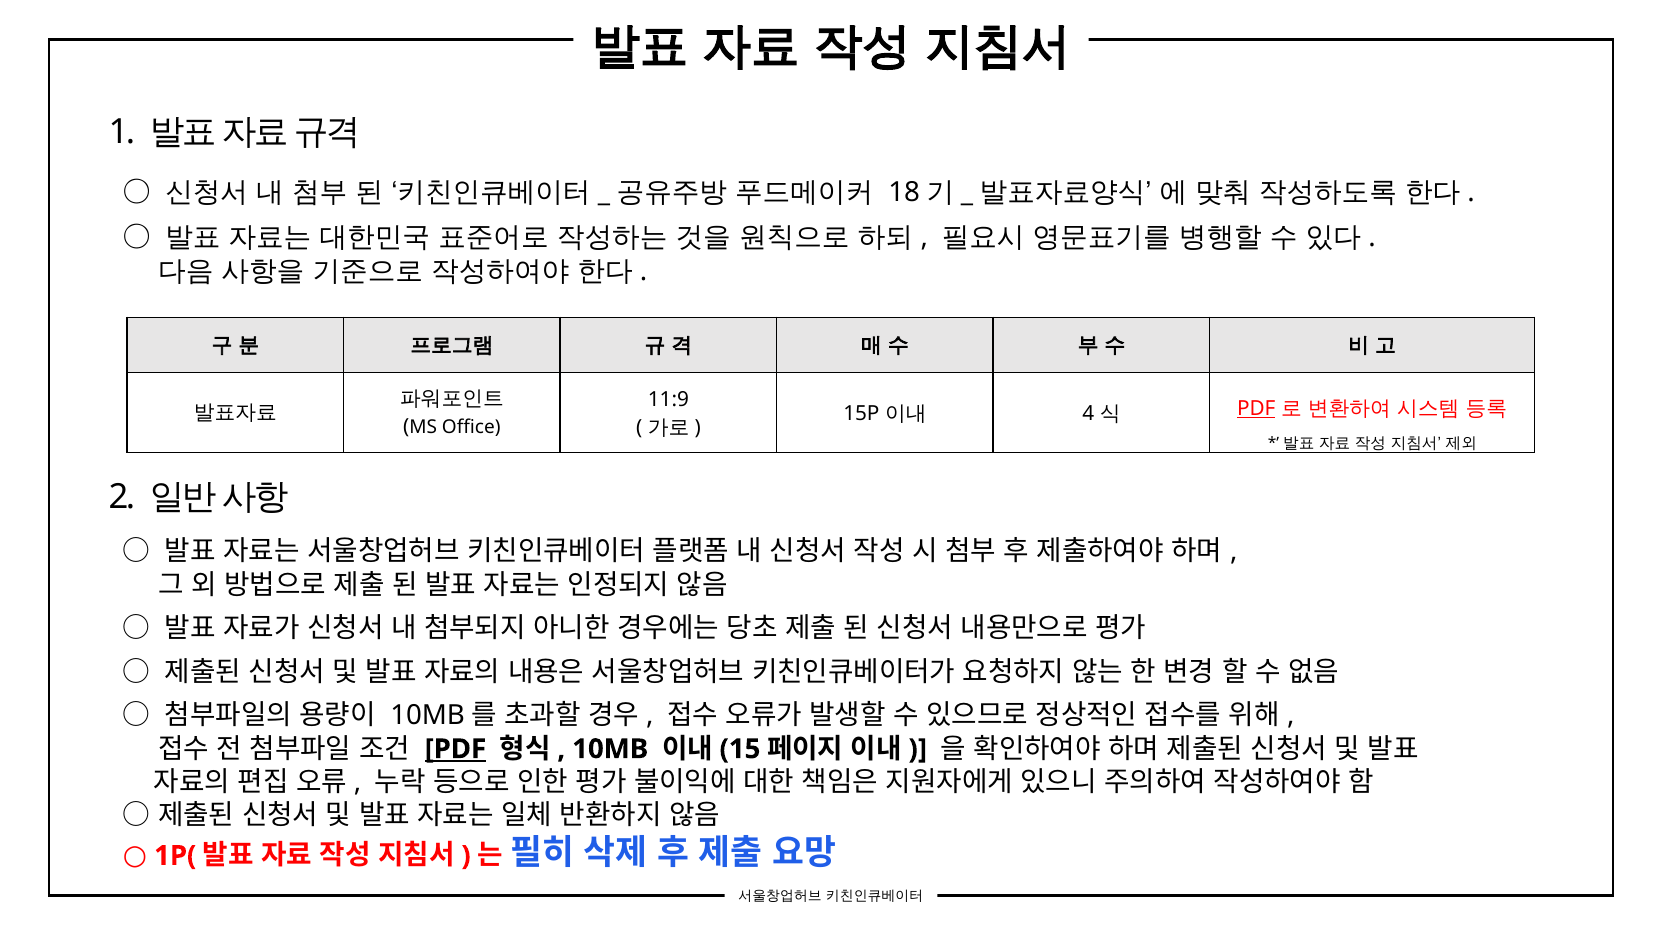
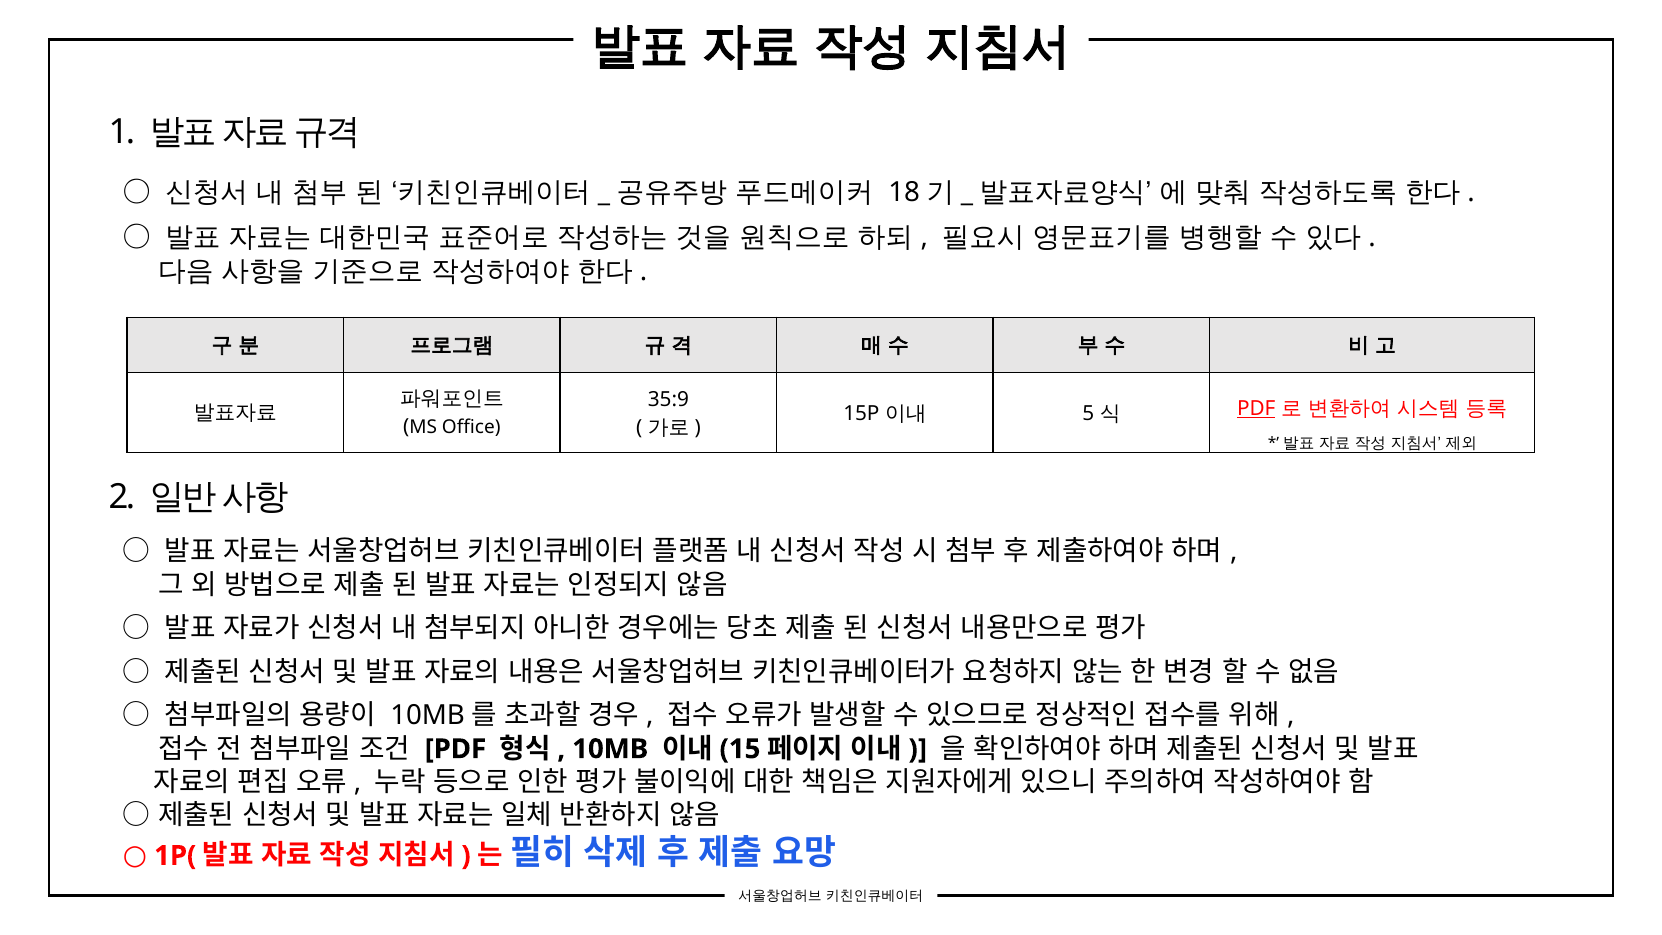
11:9: 11:9 -> 35:9
4: 4 -> 5
PDF at (455, 749) underline: present -> none
